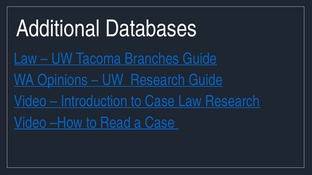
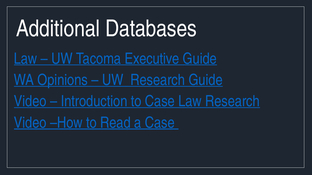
Branches: Branches -> Executive
